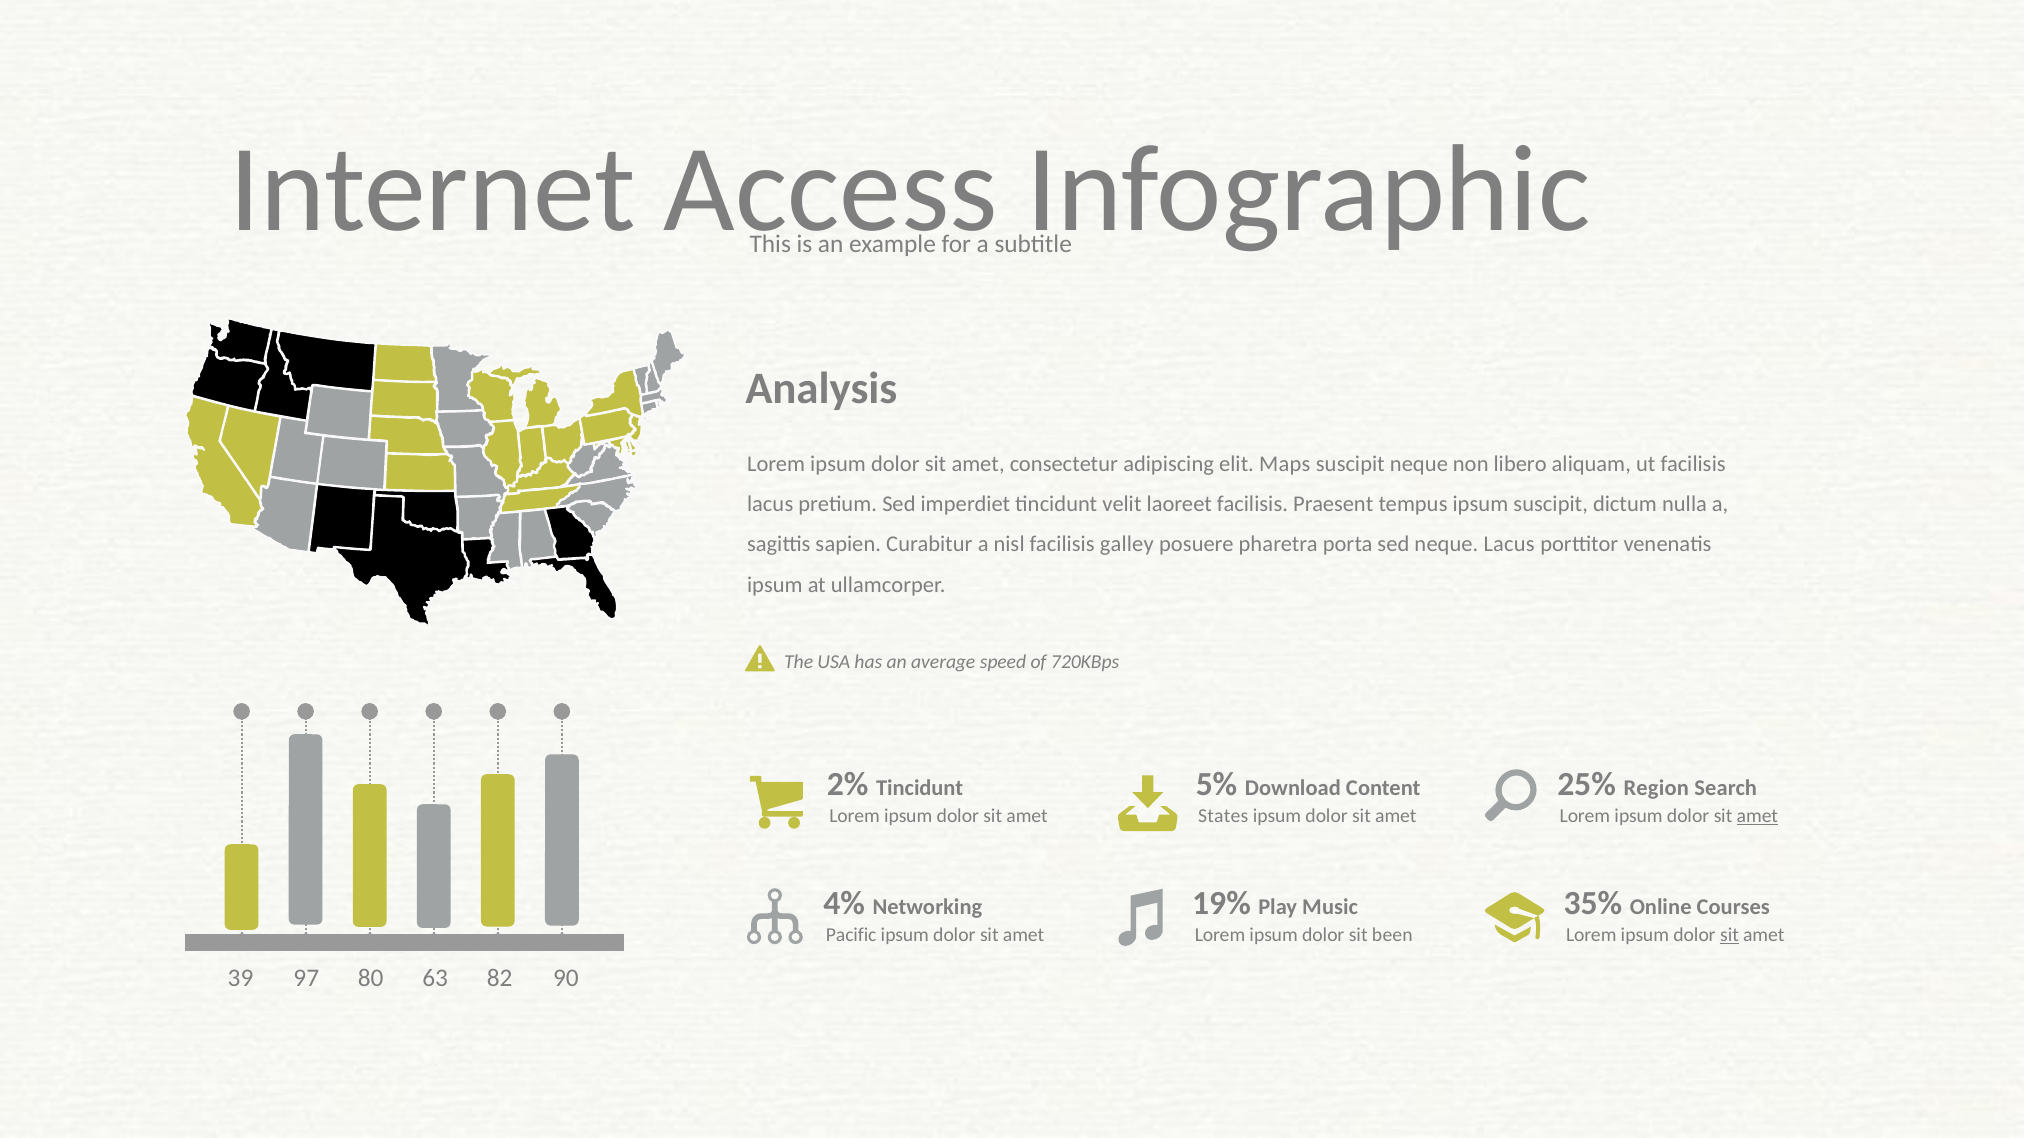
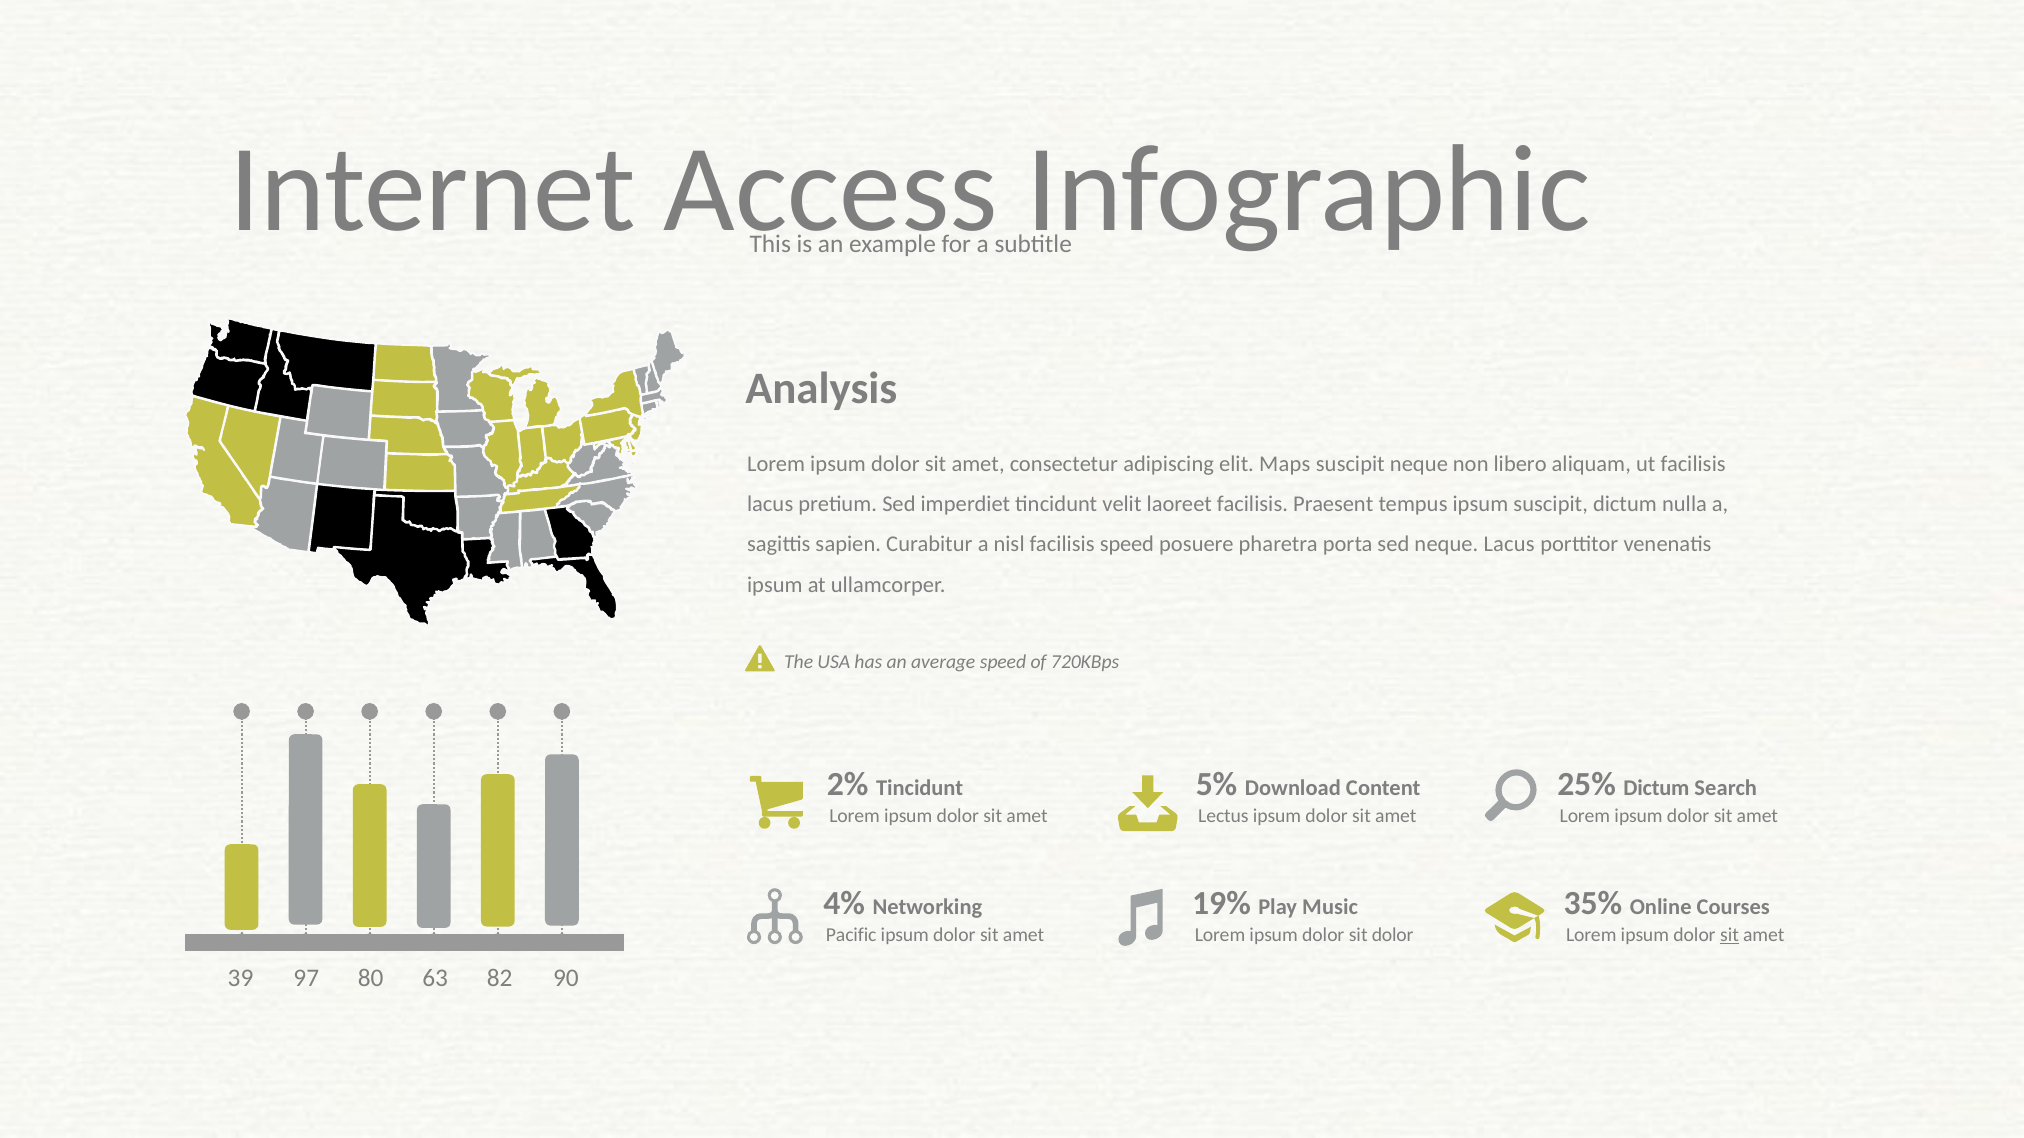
facilisis galley: galley -> speed
25% Region: Region -> Dictum
States: States -> Lectus
amet at (1757, 816) underline: present -> none
sit been: been -> dolor
